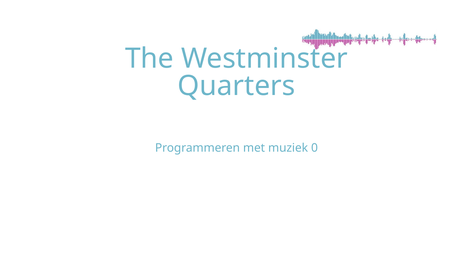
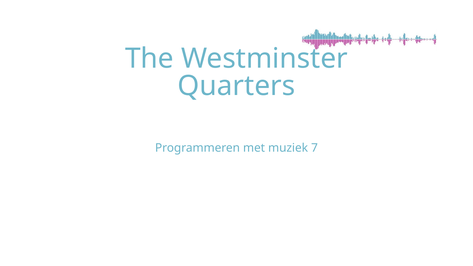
0: 0 -> 7
